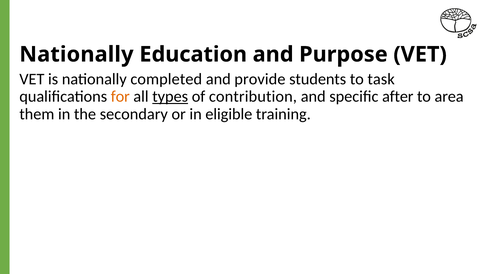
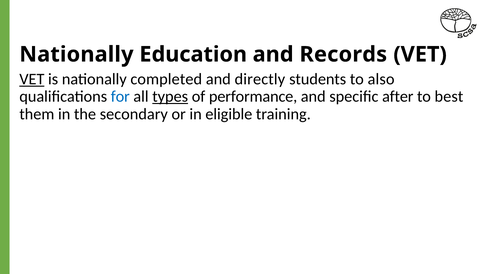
Purpose: Purpose -> Records
VET at (32, 79) underline: none -> present
provide: provide -> directly
task: task -> also
for colour: orange -> blue
contribution: contribution -> performance
area: area -> best
